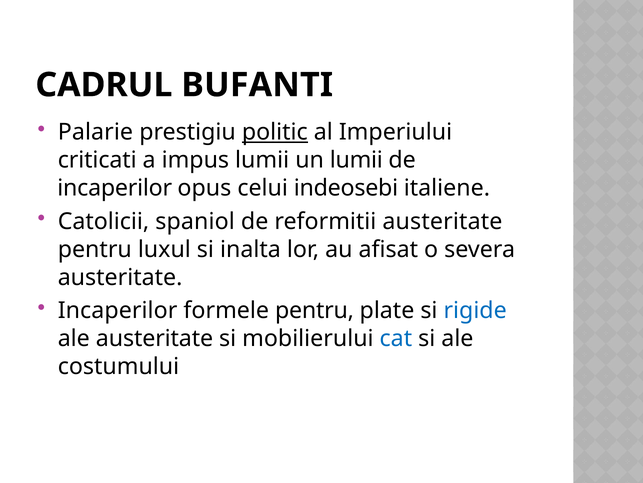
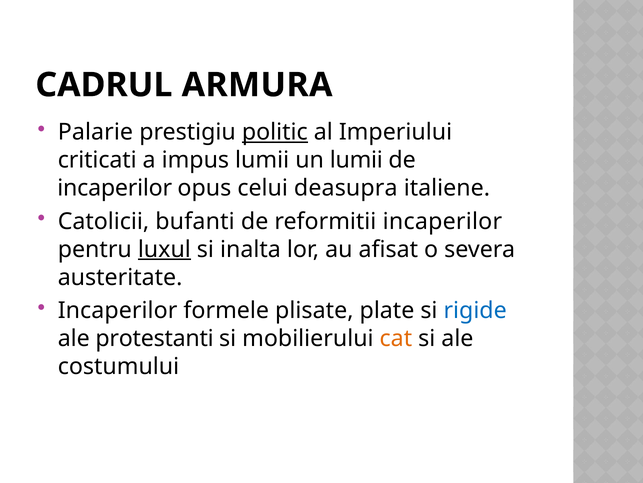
BUFANTI: BUFANTI -> ARMURA
indeosebi: indeosebi -> deasupra
spaniol: spaniol -> bufanti
reformitii austeritate: austeritate -> incaperilor
luxul underline: none -> present
formele pentru: pentru -> plisate
ale austeritate: austeritate -> protestanti
cat colour: blue -> orange
